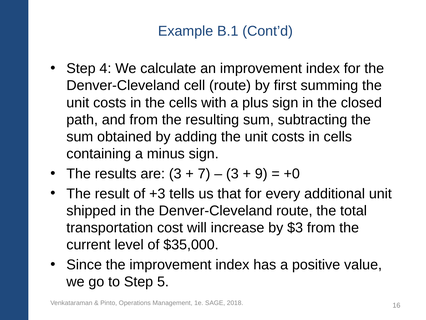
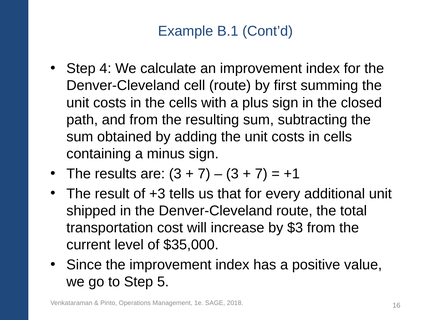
9 at (261, 174): 9 -> 7
+0: +0 -> +1
